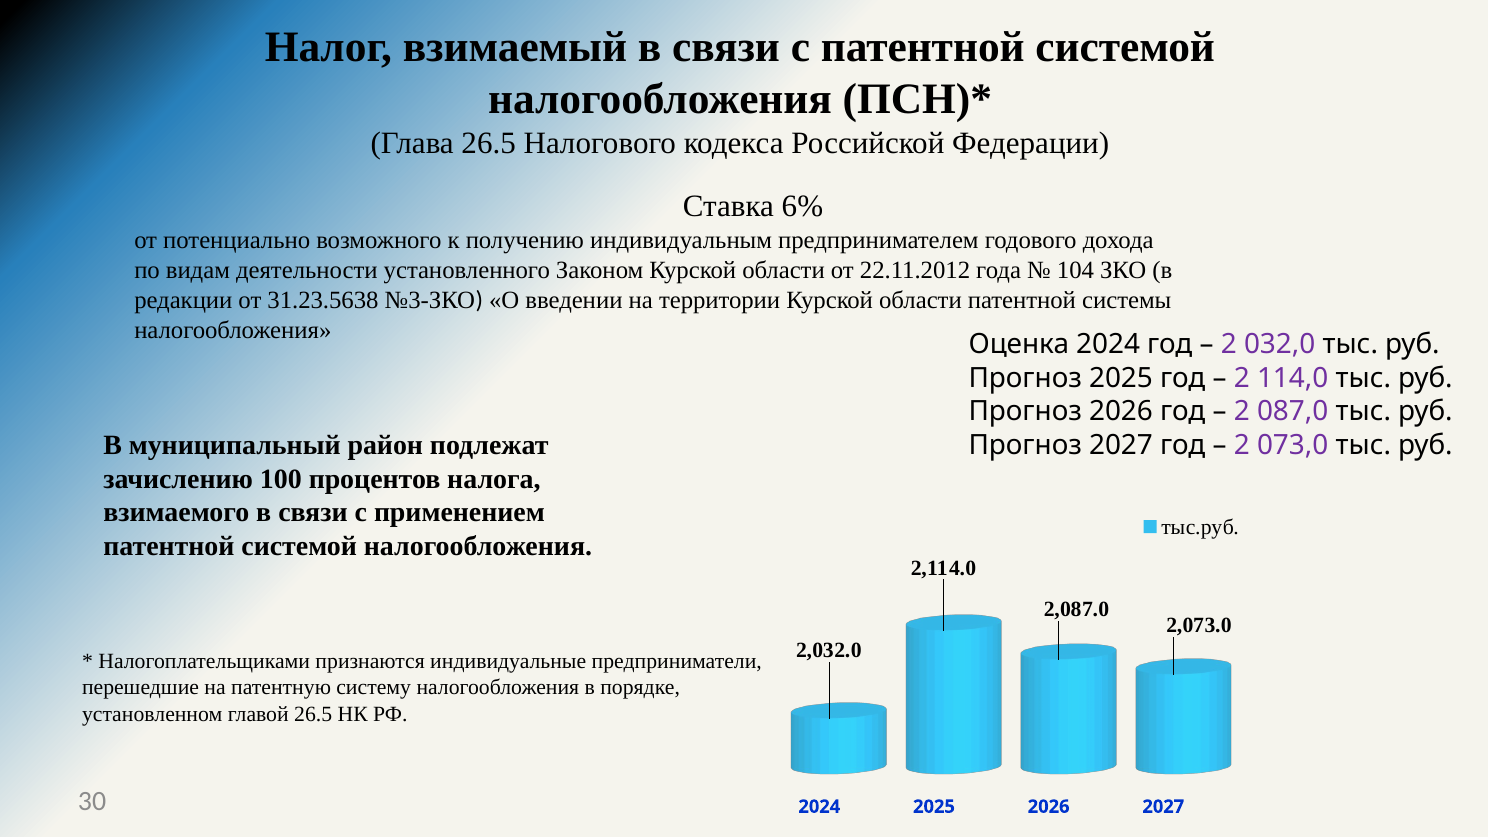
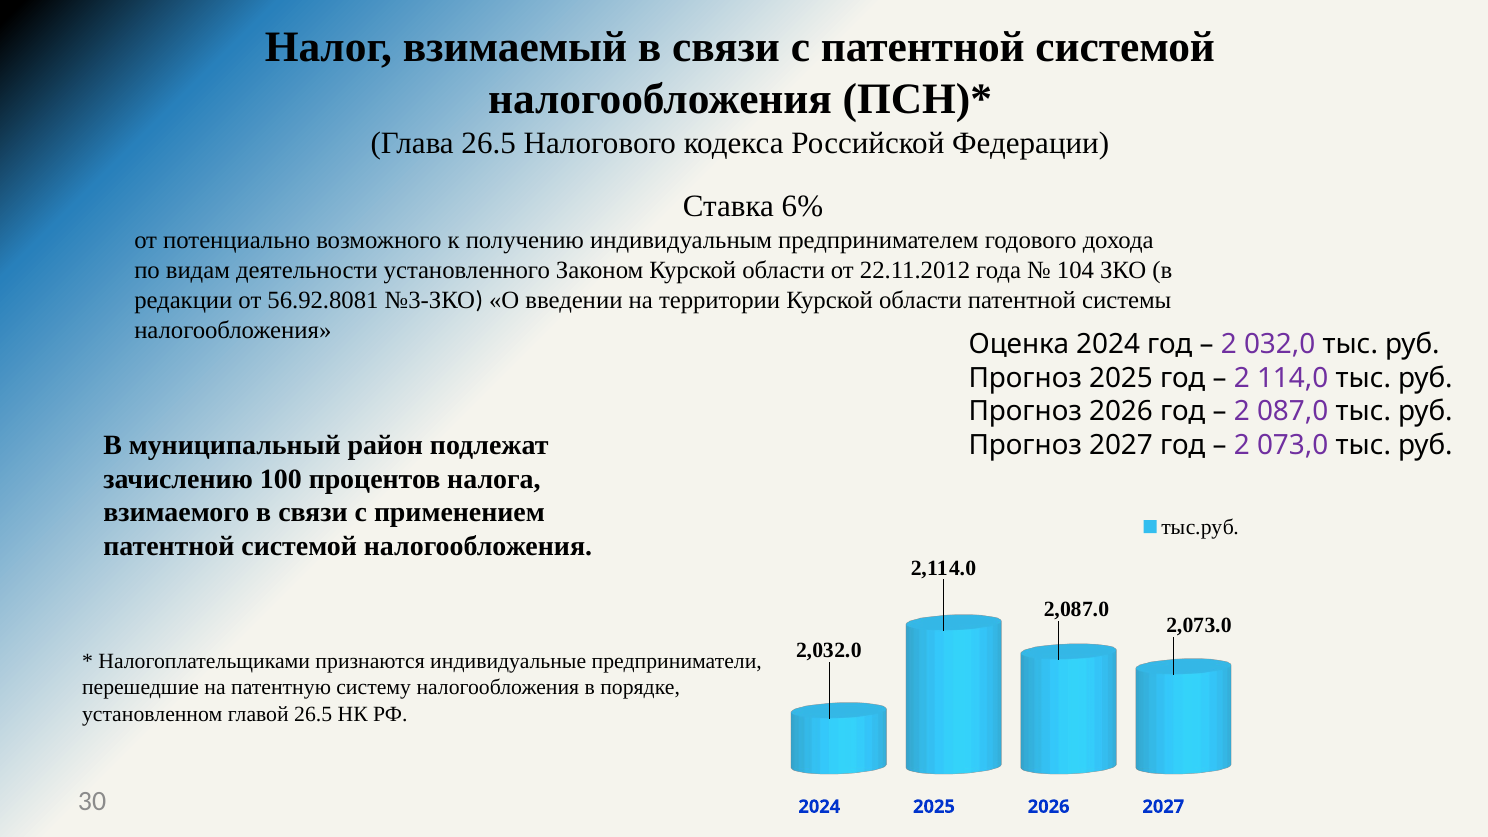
31.23.5638: 31.23.5638 -> 56.92.8081
